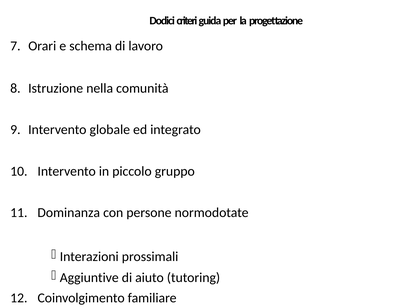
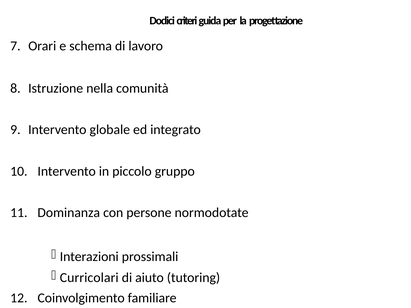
Aggiuntive: Aggiuntive -> Curricolari
